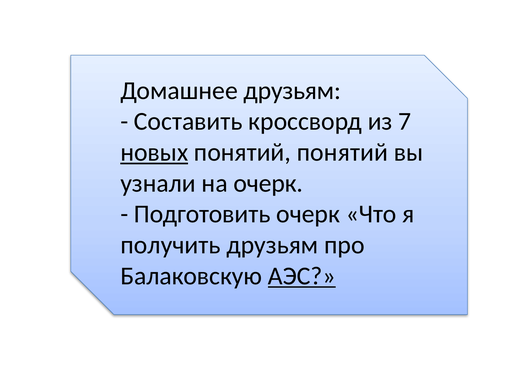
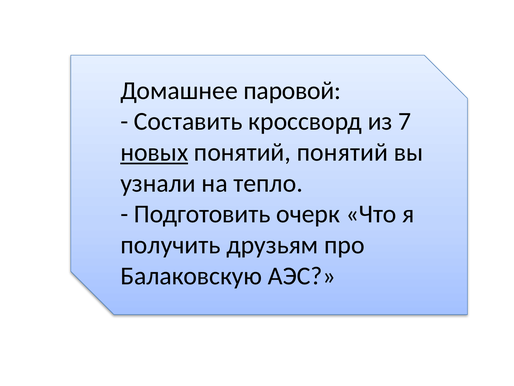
Домашнее друзьям: друзьям -> паровой
на очерк: очерк -> тепло
АЭС underline: present -> none
